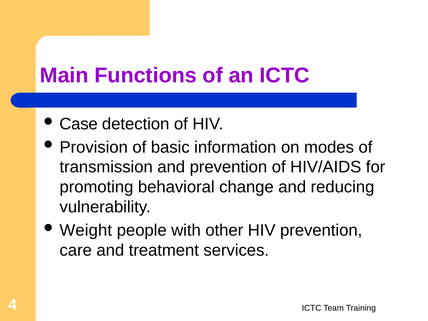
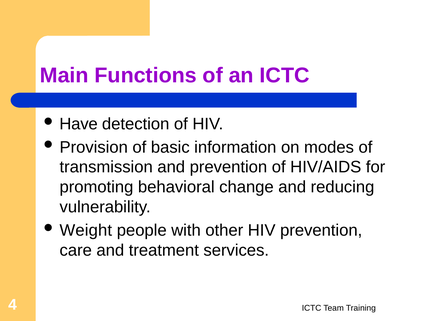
Case: Case -> Have
